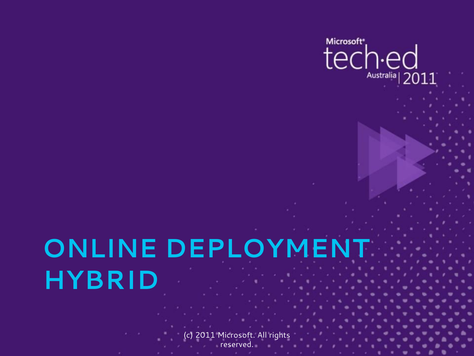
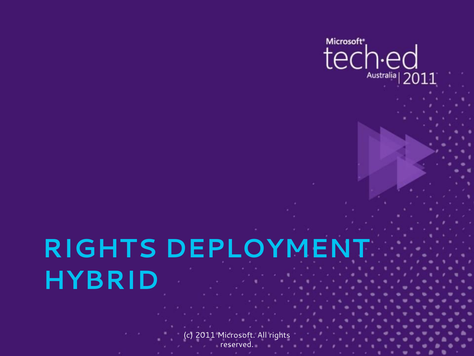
ONLINE at (100, 248): ONLINE -> RIGHTS
